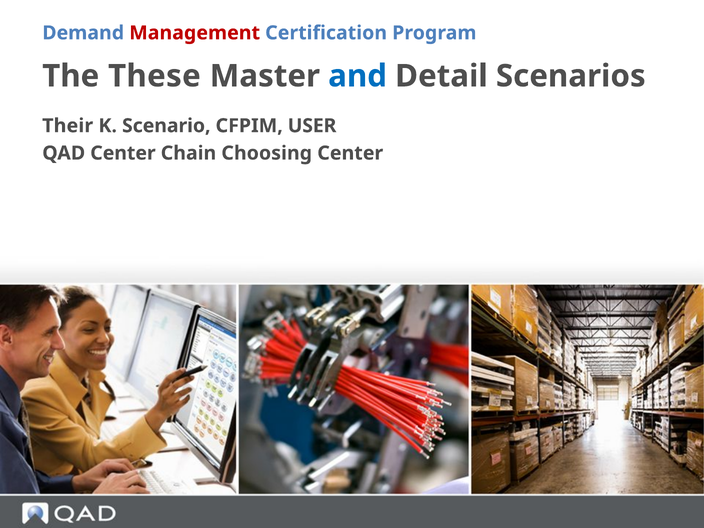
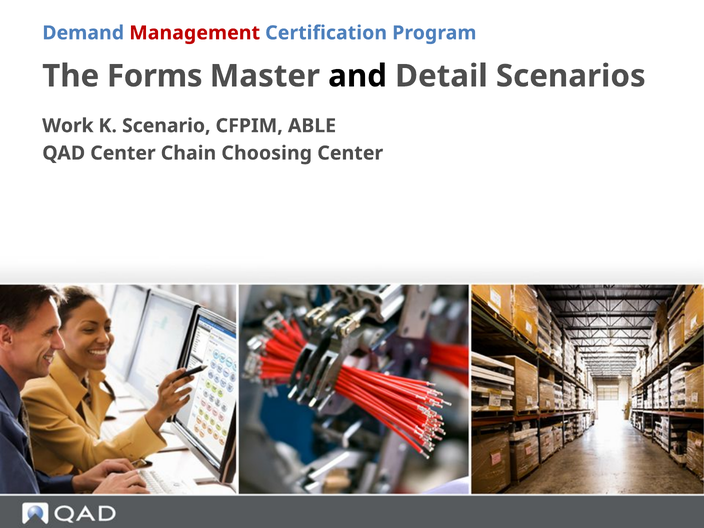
These: These -> Forms
and colour: blue -> black
Their: Their -> Work
USER: USER -> ABLE
